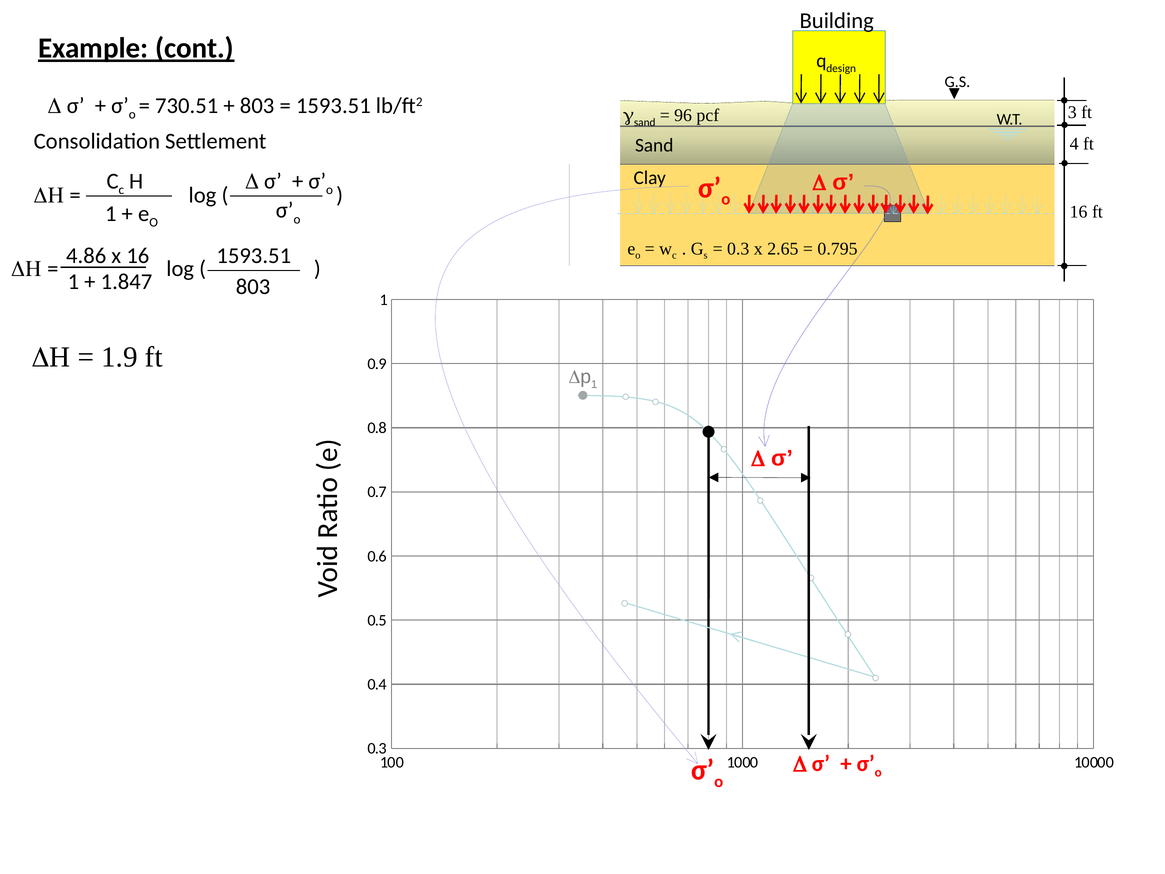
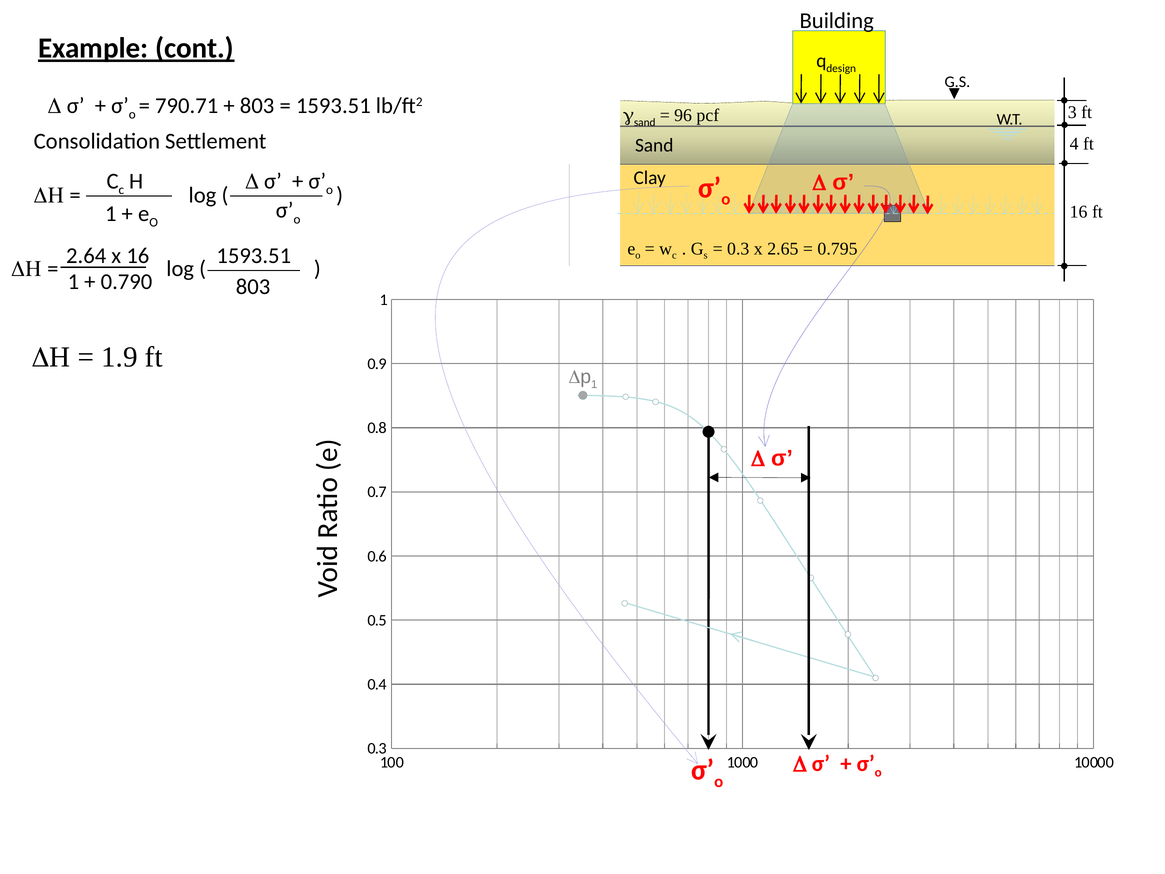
730.51: 730.51 -> 790.71
4.86: 4.86 -> 2.64
1.847: 1.847 -> 0.790
